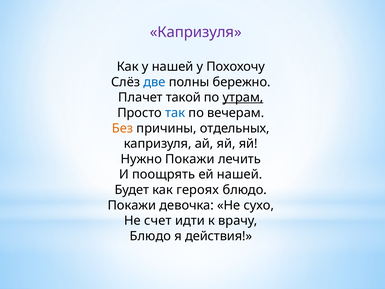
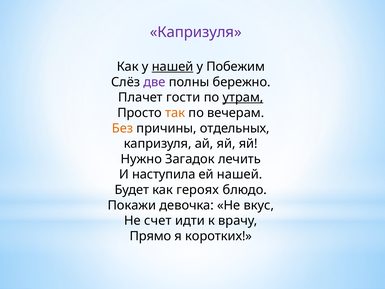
нашей at (173, 67) underline: none -> present
Похохочу: Похохочу -> Побежим
две colour: blue -> purple
такой: такой -> гости
так colour: blue -> orange
Нужно Покажи: Покажи -> Загадок
поощрять: поощрять -> наступила
сухо: сухо -> вкус
Блюдо at (150, 236): Блюдо -> Прямо
действия: действия -> коротких
